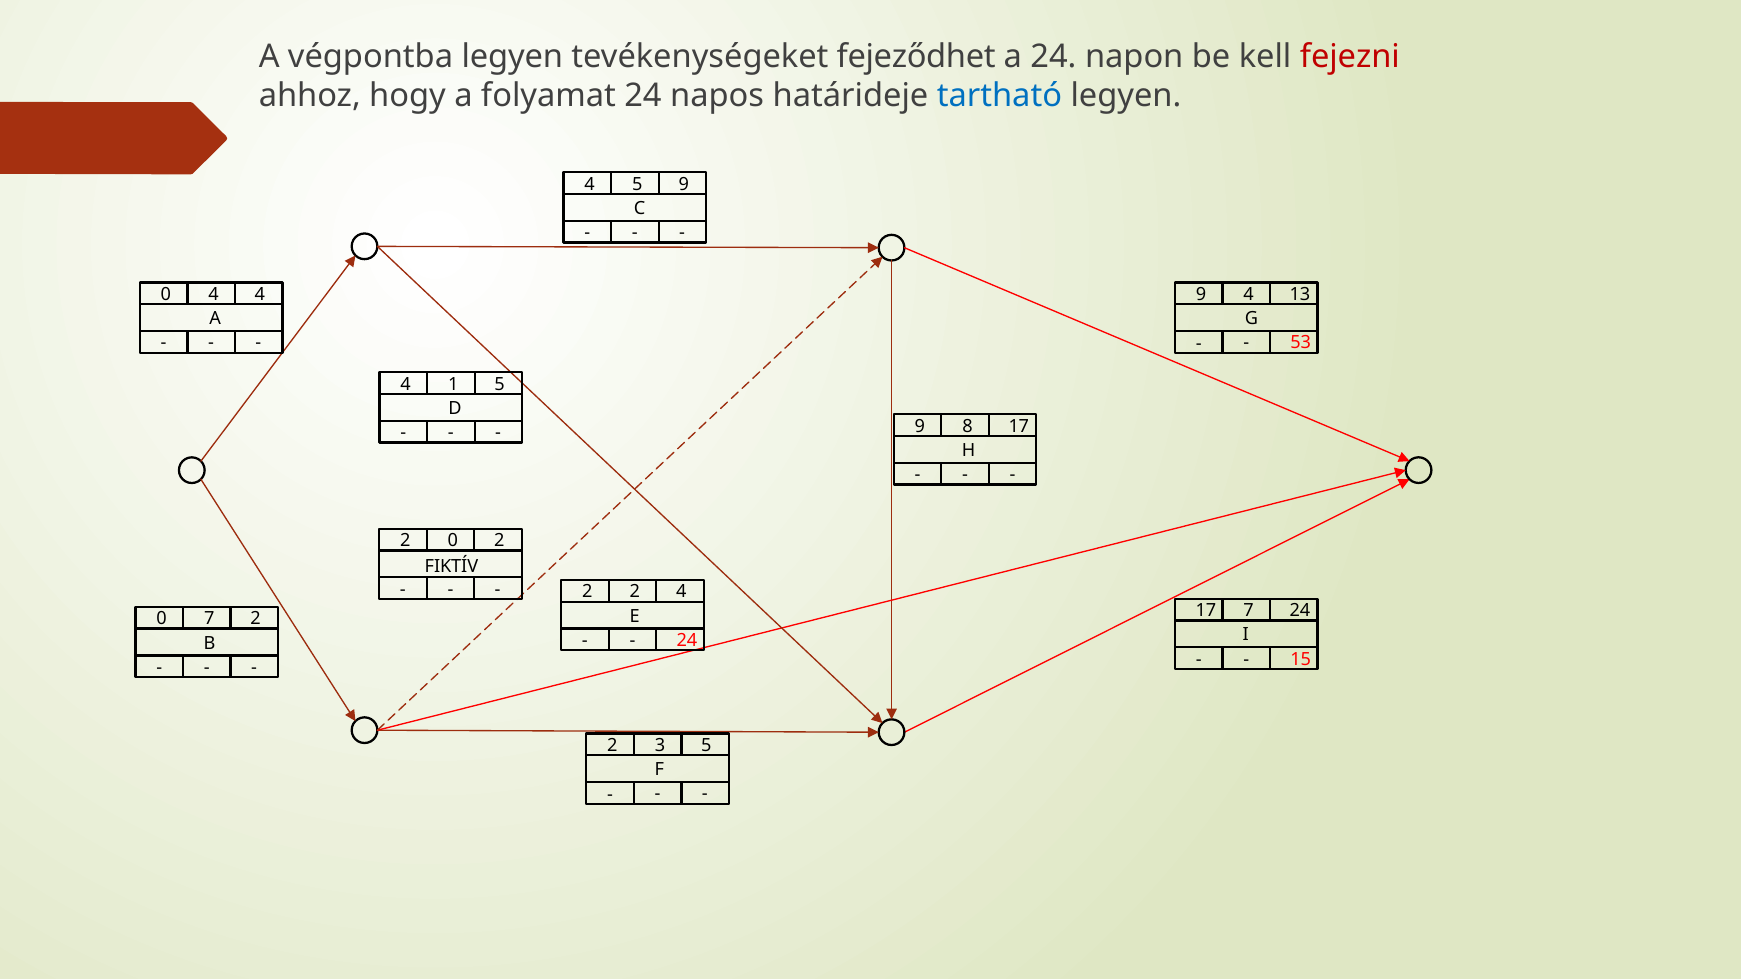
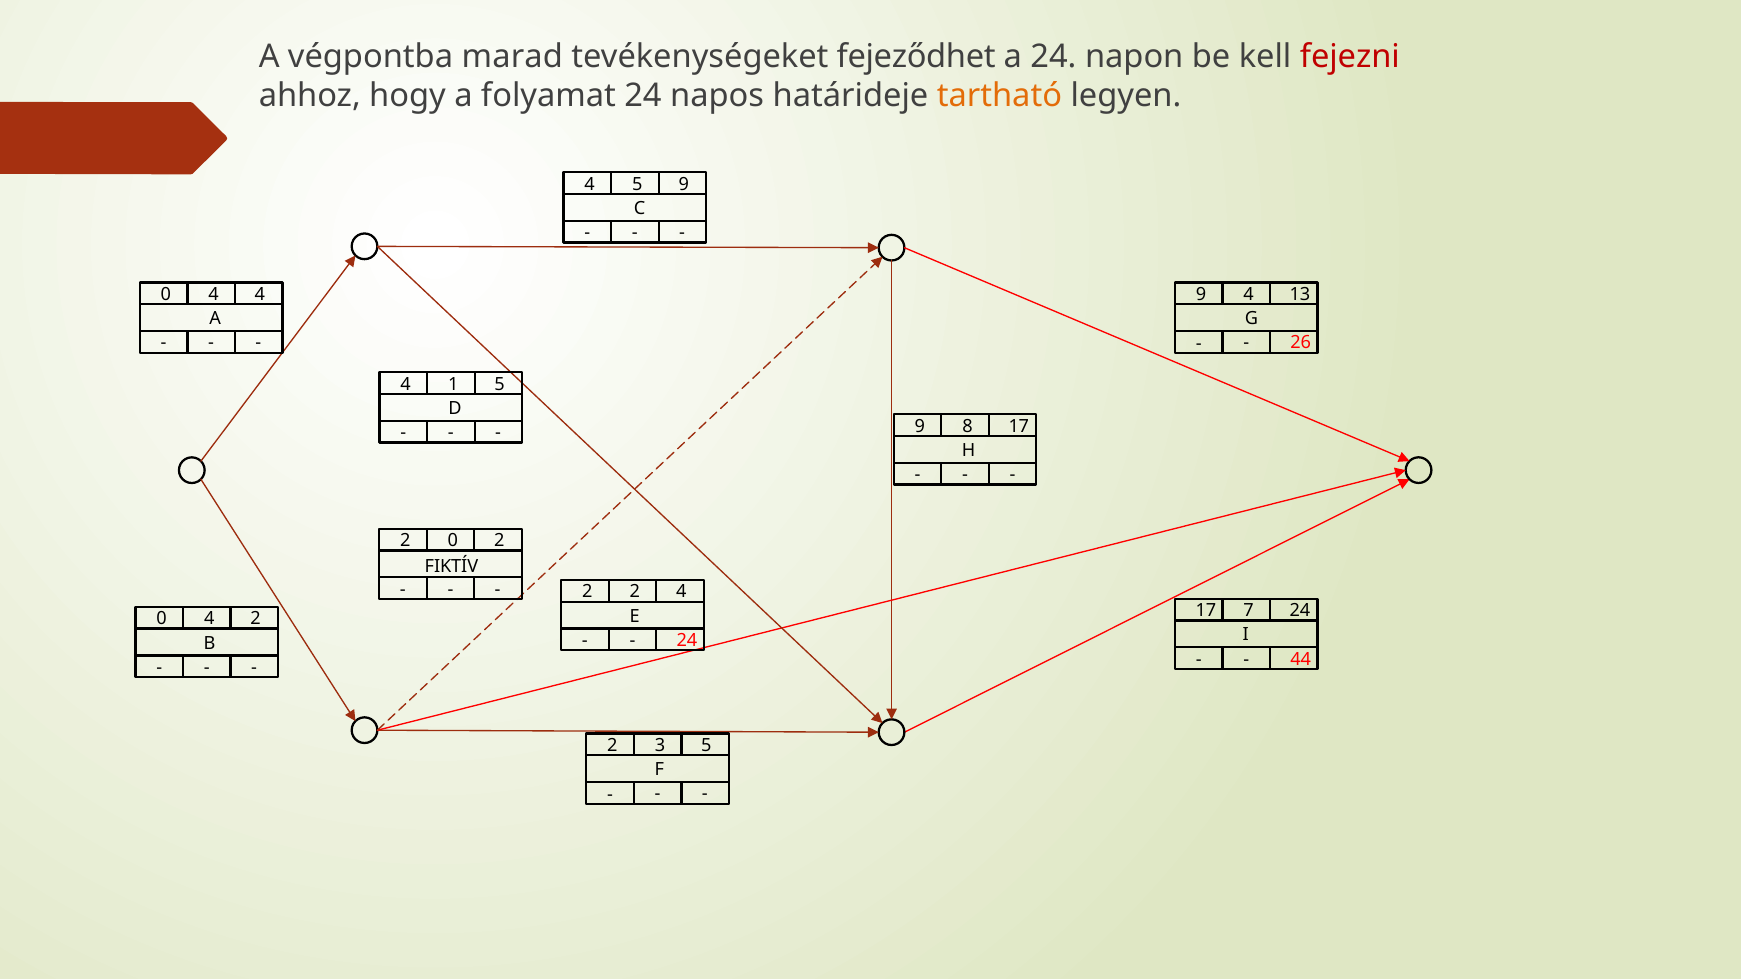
végpontba legyen: legyen -> marad
tartható colour: blue -> orange
53: 53 -> 26
7 at (209, 619): 7 -> 4
15: 15 -> 44
